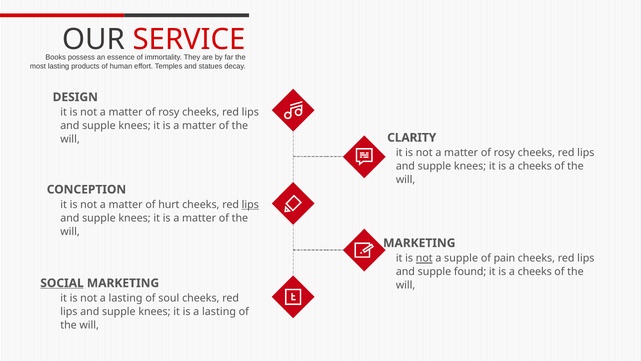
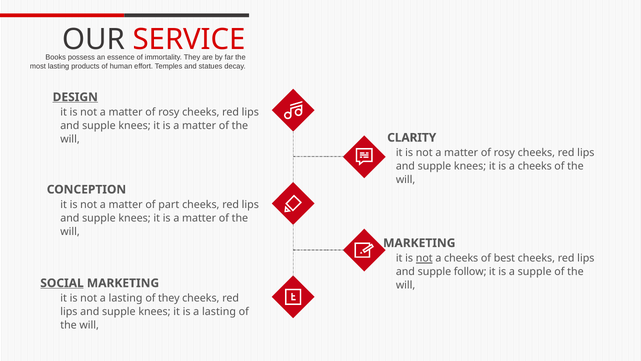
DESIGN underline: none -> present
hurt: hurt -> part
lips at (250, 205) underline: present -> none
supple at (461, 258): supple -> cheeks
pain: pain -> best
found: found -> follow
cheeks at (535, 271): cheeks -> supple
of soul: soul -> they
